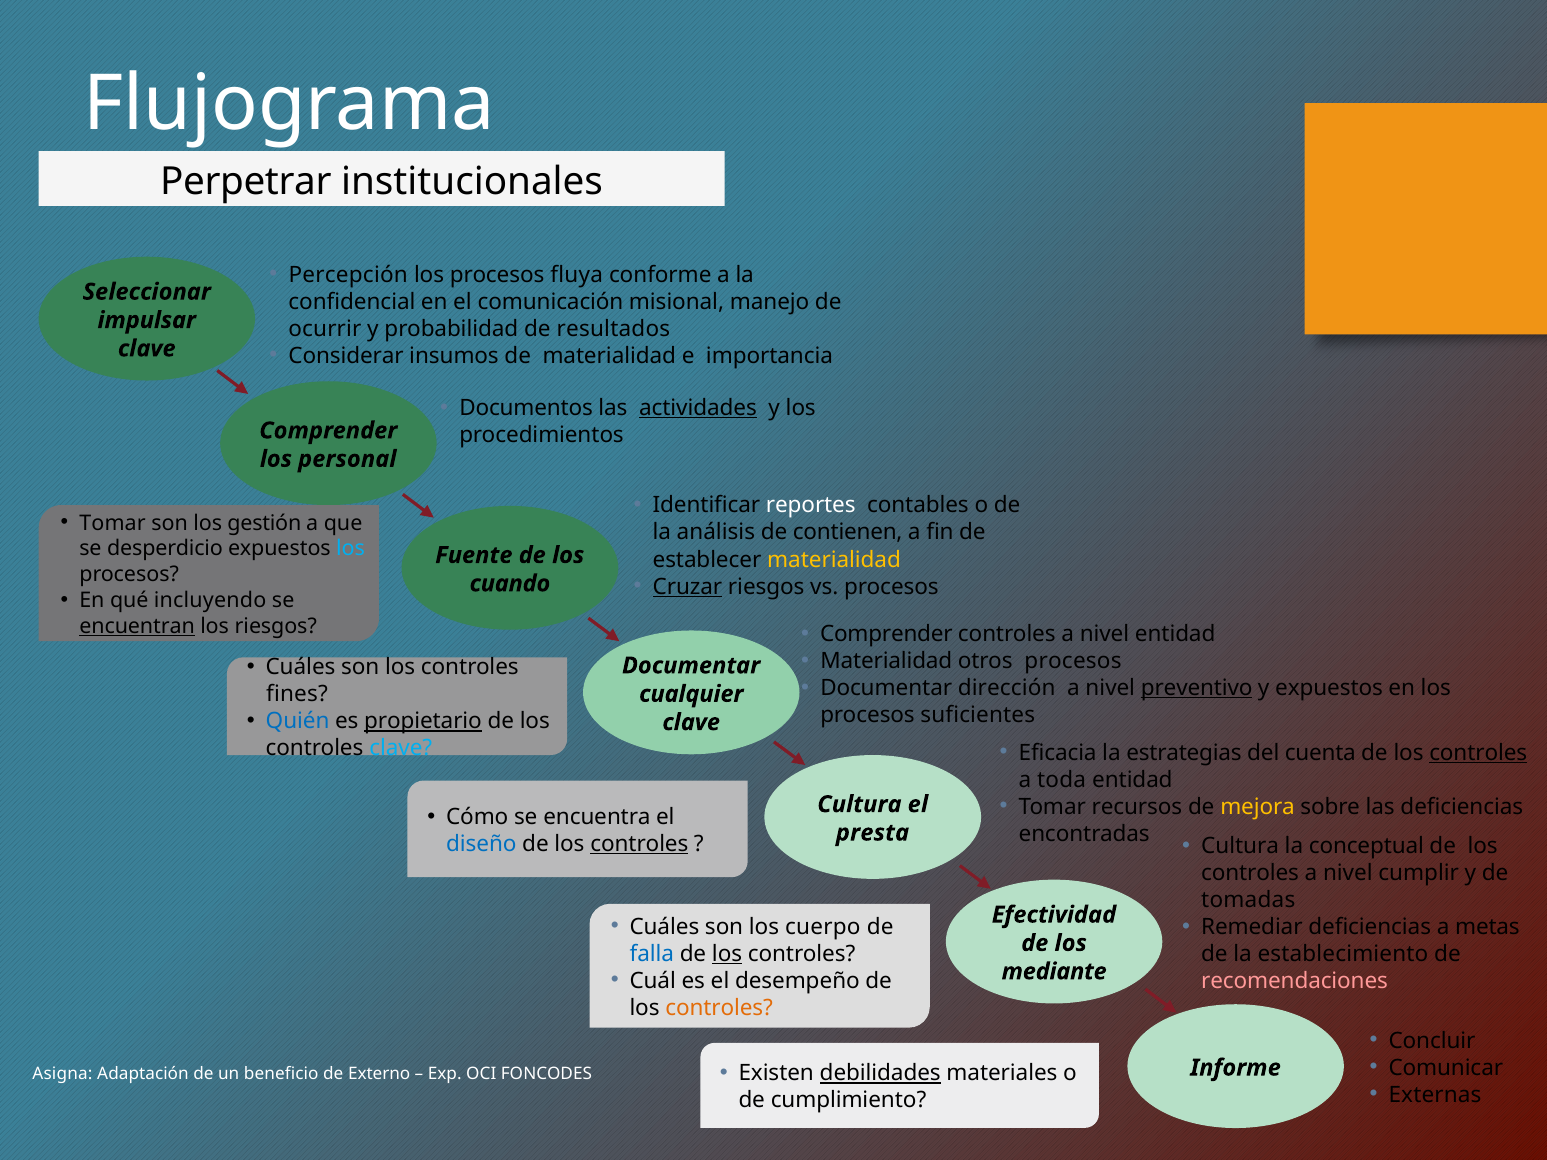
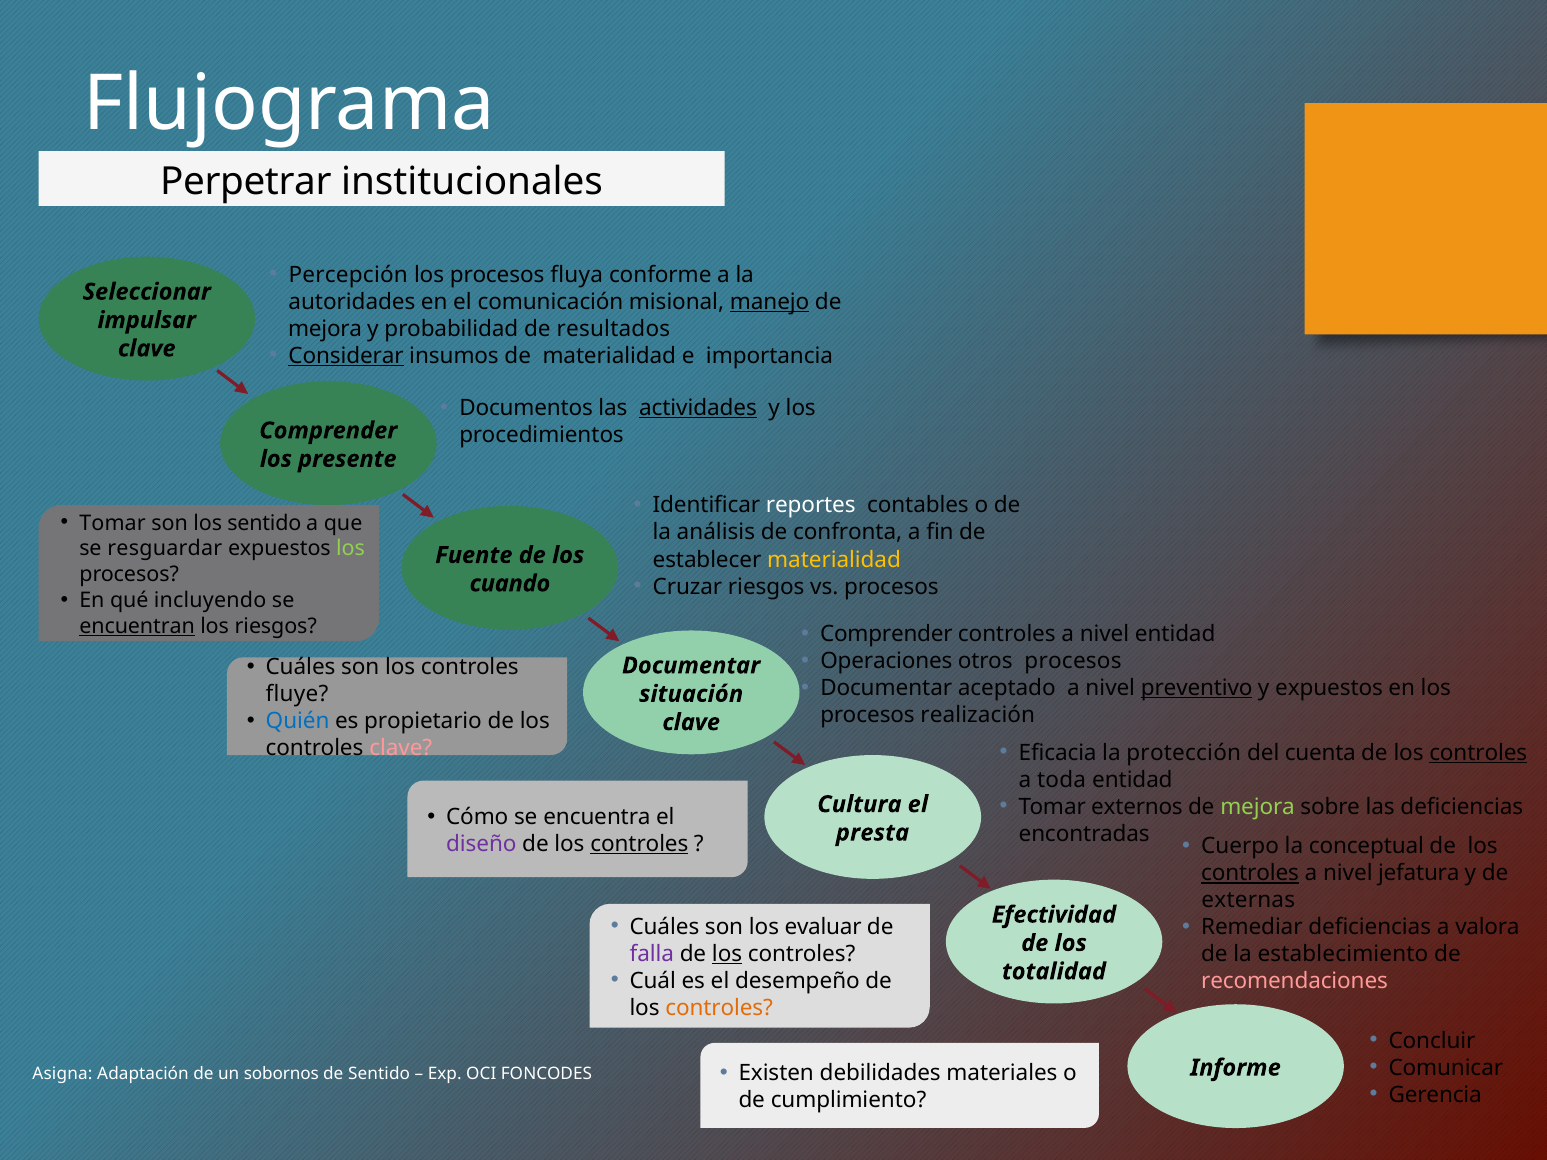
confidencial: confidencial -> autoridades
manejo underline: none -> present
ocurrir at (325, 329): ocurrir -> mejora
Considerar underline: none -> present
personal: personal -> presente
los gestión: gestión -> sentido
contienen: contienen -> confronta
desperdicio: desperdicio -> resguardar
los at (351, 549) colour: light blue -> light green
Cruzar underline: present -> none
Materialidad at (886, 661): Materialidad -> Operaciones
dirección: dirección -> aceptado
fines: fines -> fluye
cualquier: cualquier -> situación
suficientes: suficientes -> realización
propietario underline: present -> none
estrategias: estrategias -> protección
clave at (401, 748) colour: light blue -> pink
recursos: recursos -> externos
mejora at (1258, 807) colour: yellow -> light green
Cultura at (1240, 847): Cultura -> Cuerpo
diseño colour: blue -> purple
controles at (1250, 874) underline: none -> present
cumplir: cumplir -> jefatura
tomadas: tomadas -> externas
cuerpo: cuerpo -> evaluar
metas: metas -> valora
falla colour: blue -> purple
mediante: mediante -> totalidad
debilidades underline: present -> none
beneficio: beneficio -> sobornos
de Externo: Externo -> Sentido
Externas: Externas -> Gerencia
